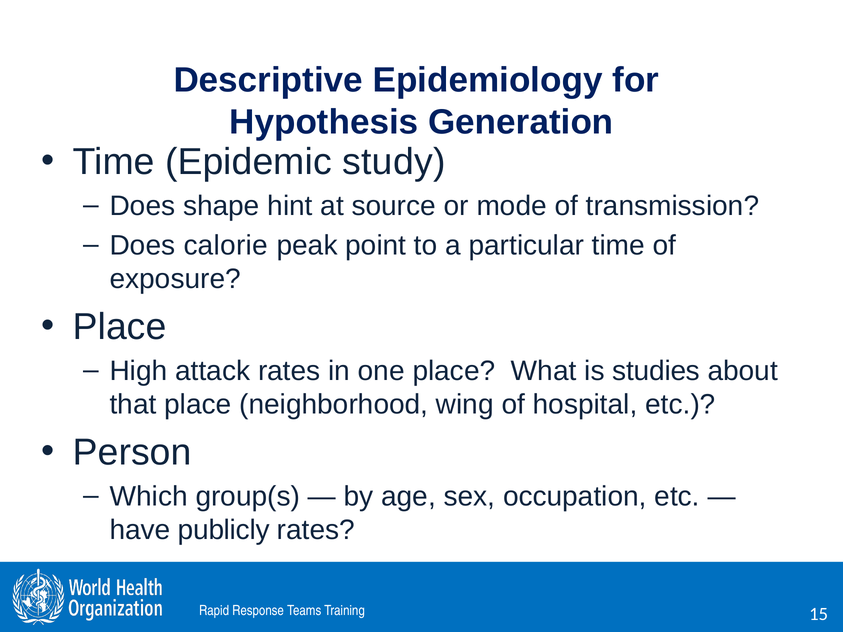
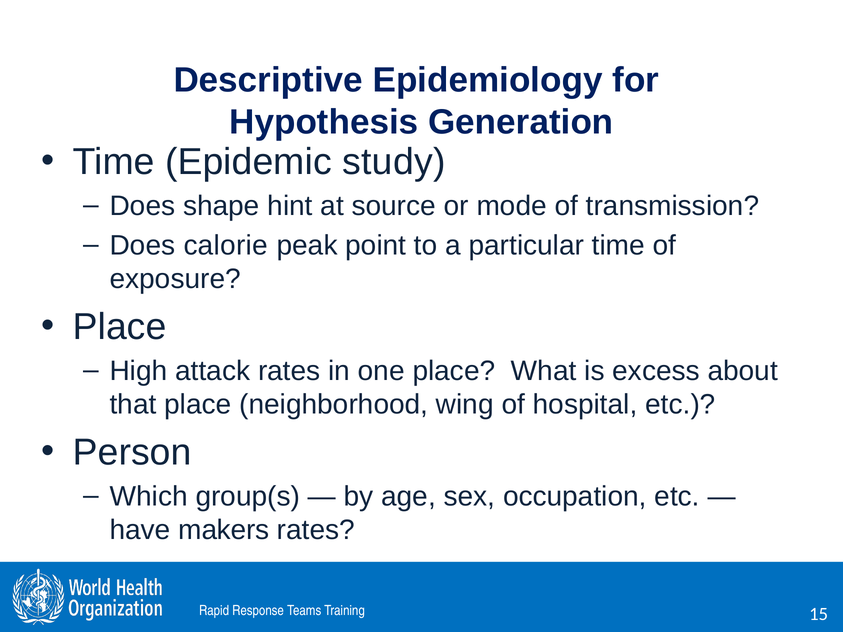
studies: studies -> excess
publicly: publicly -> makers
